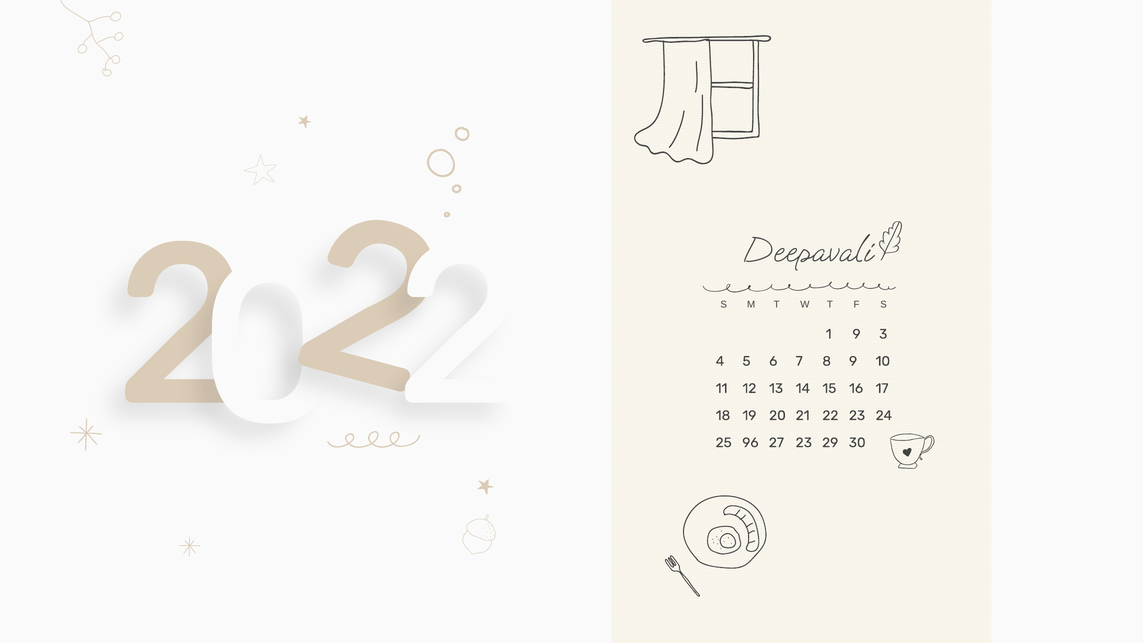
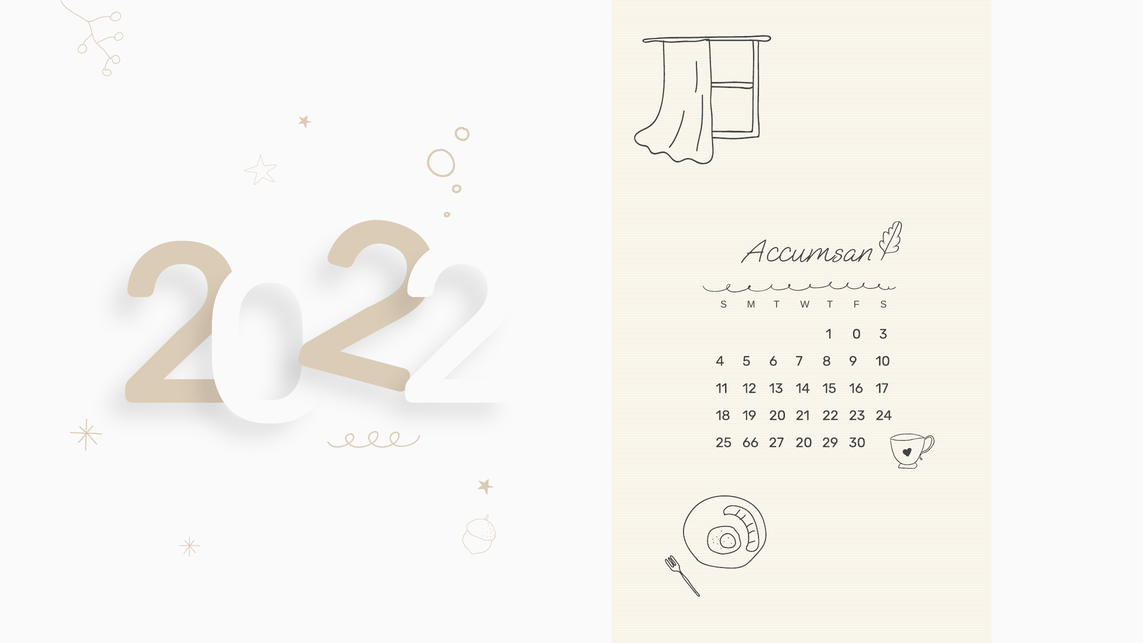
Deepavali: Deepavali -> Accumsan
1 9: 9 -> 0
96: 96 -> 66
27 23: 23 -> 20
